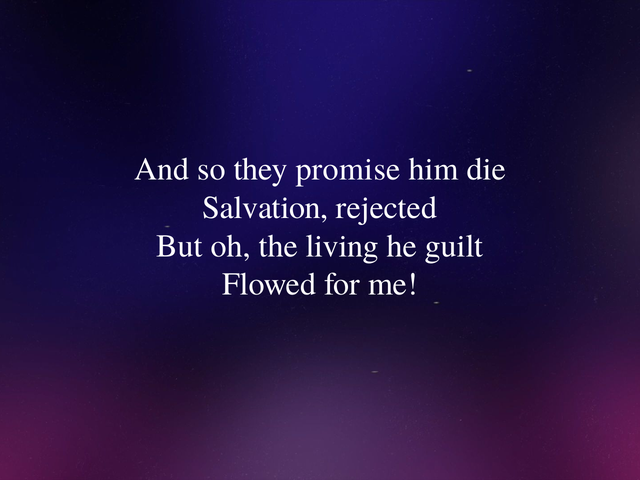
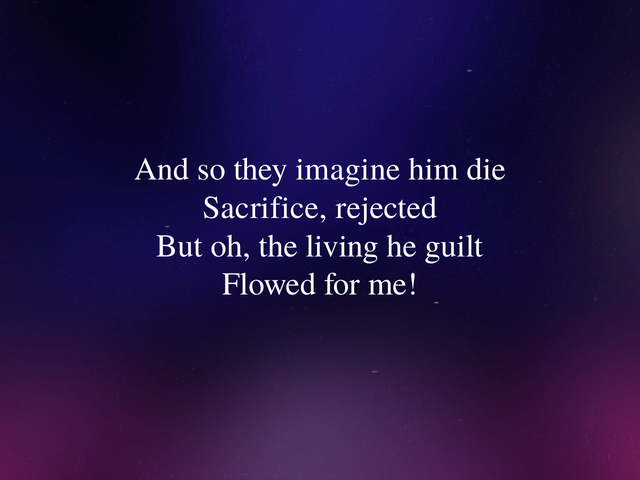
promise: promise -> imagine
Salvation: Salvation -> Sacrifice
